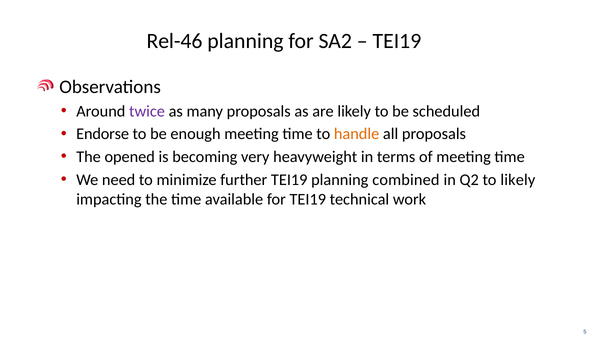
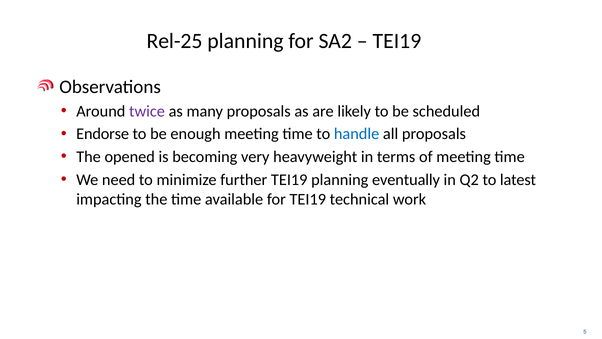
Rel-46: Rel-46 -> Rel-25
handle colour: orange -> blue
combined: combined -> eventually
to likely: likely -> latest
